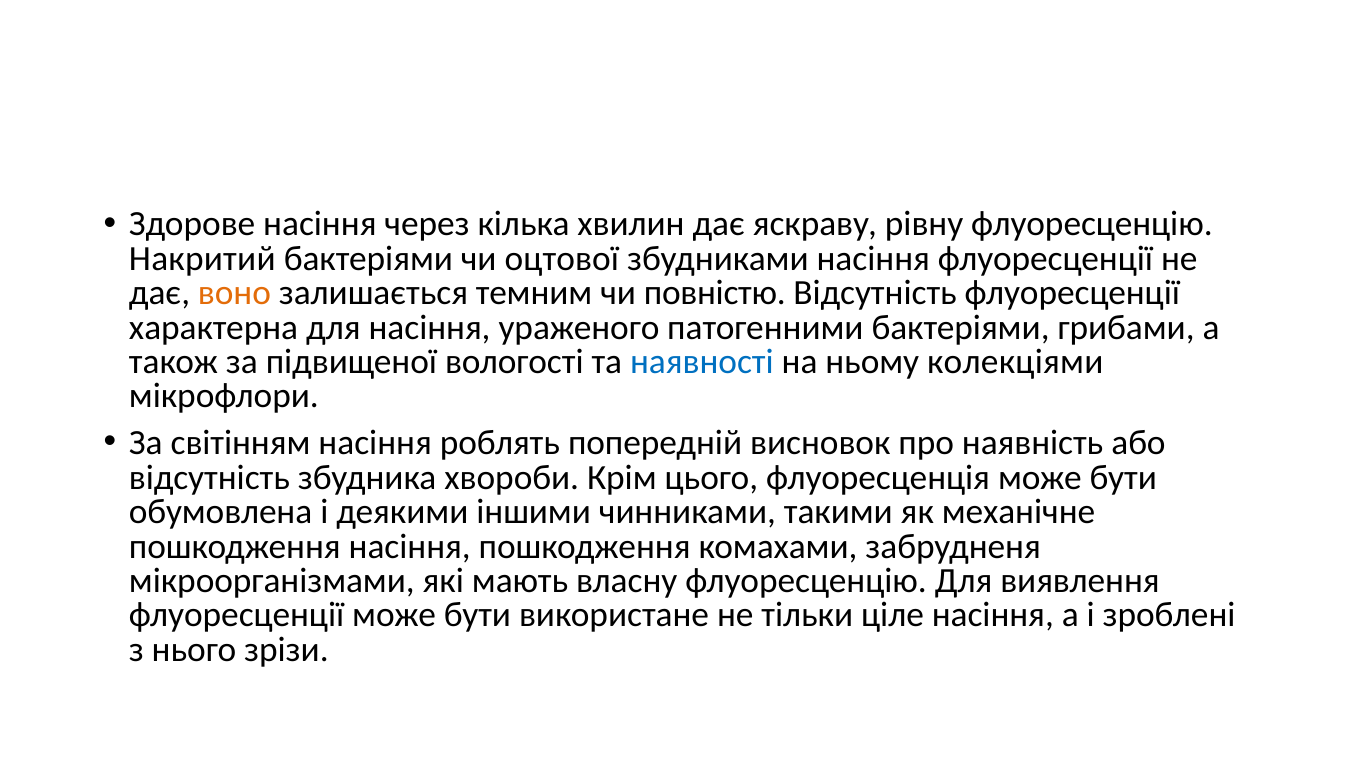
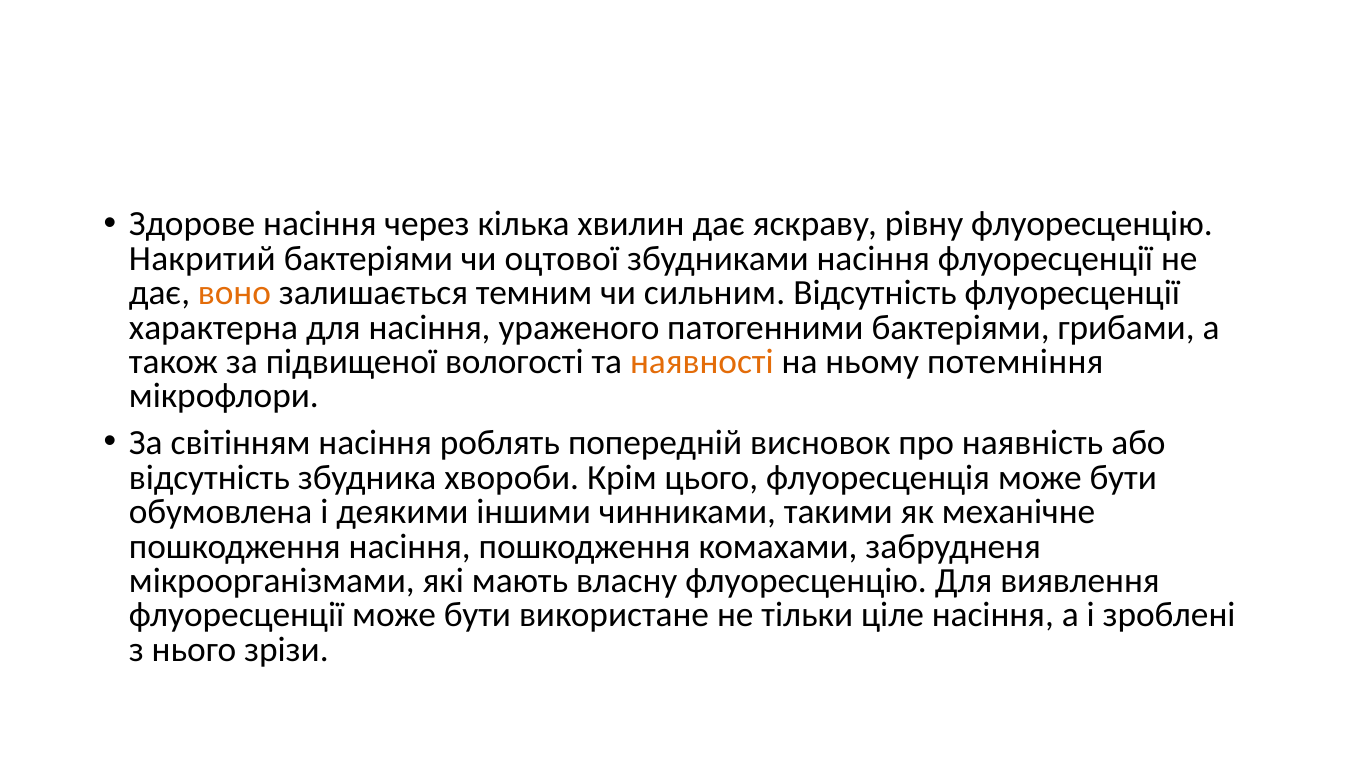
повністю: повністю -> сильним
наявності colour: blue -> orange
колекціями: колекціями -> потемніння
